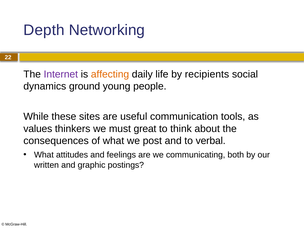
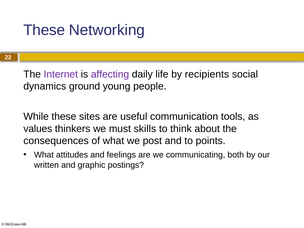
Depth at (44, 30): Depth -> These
affecting colour: orange -> purple
great: great -> skills
verbal: verbal -> points
